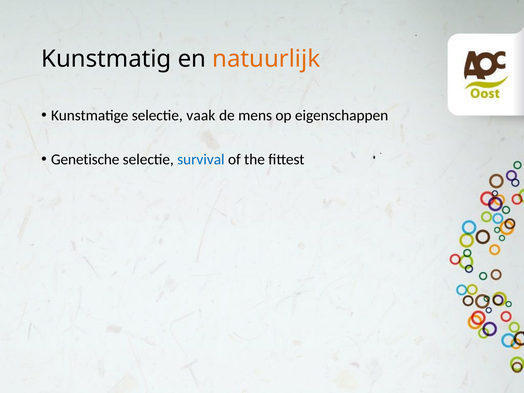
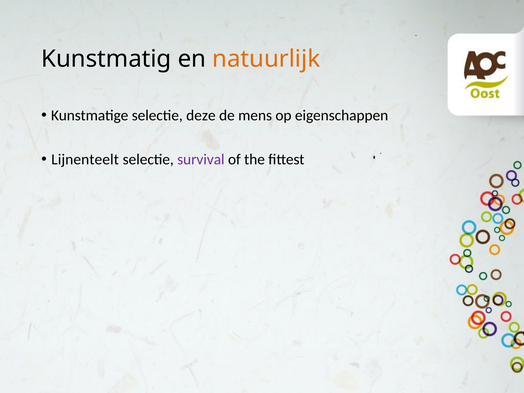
vaak: vaak -> deze
Genetische: Genetische -> Lijnenteelt
survival colour: blue -> purple
